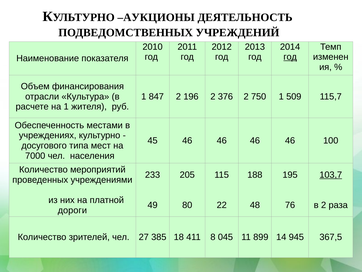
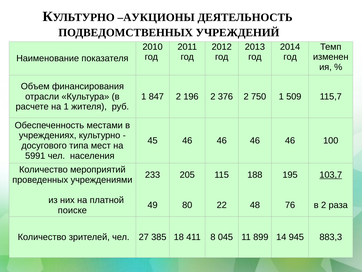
год at (290, 57) underline: present -> none
7000: 7000 -> 5991
дороги: дороги -> поиске
367,5: 367,5 -> 883,3
